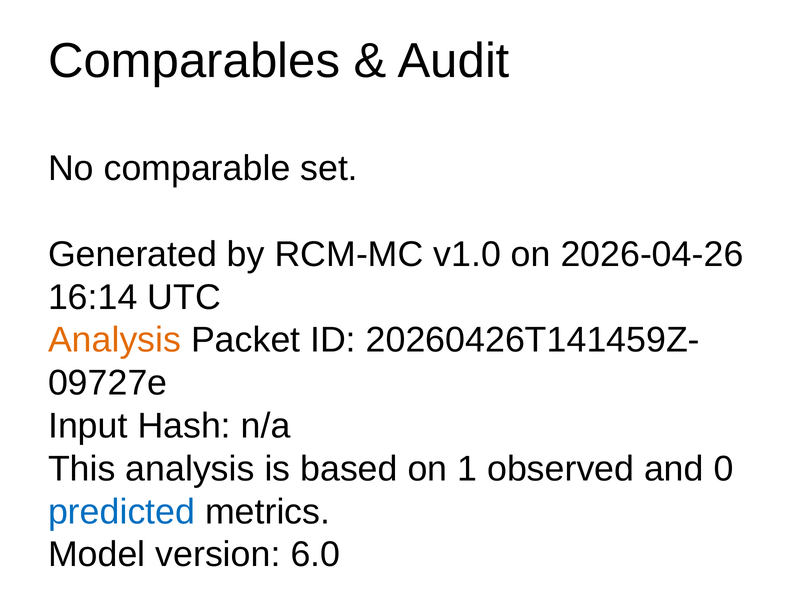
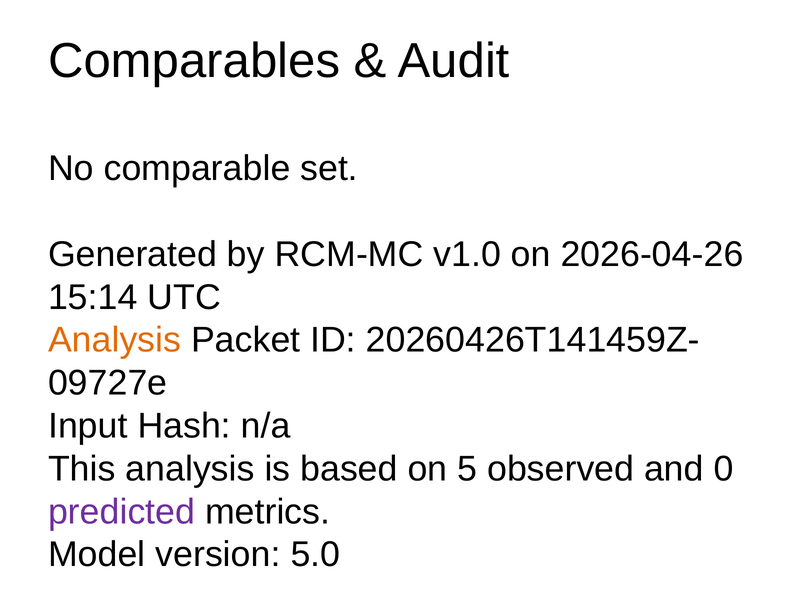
16:14: 16:14 -> 15:14
1: 1 -> 5
predicted colour: blue -> purple
6.0: 6.0 -> 5.0
